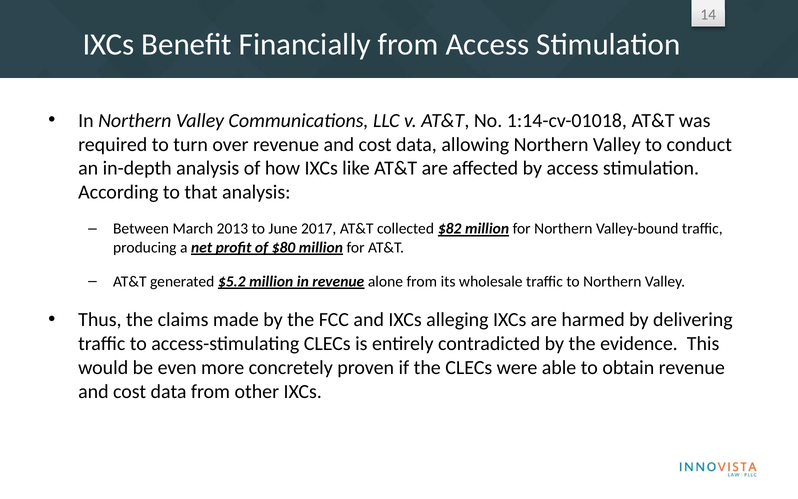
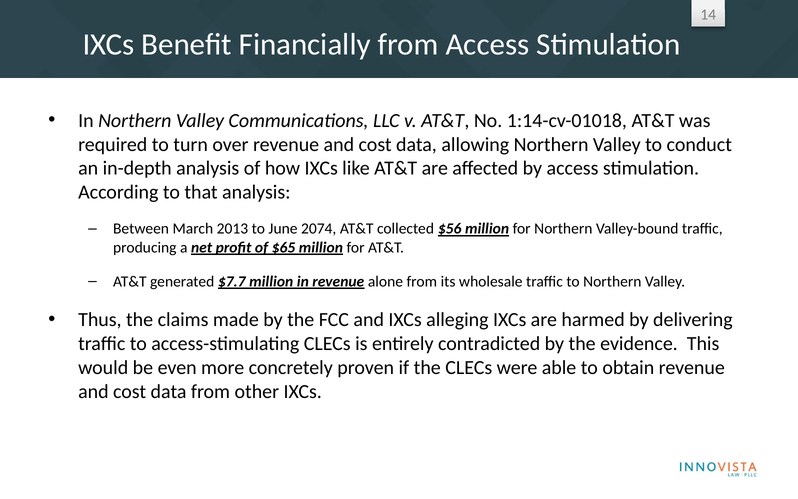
2017: 2017 -> 2074
$82: $82 -> $56
$80: $80 -> $65
$5.2: $5.2 -> $7.7
